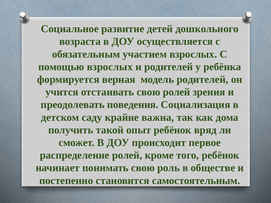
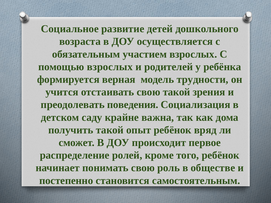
модель родителей: родителей -> трудности
свою ролей: ролей -> такой
